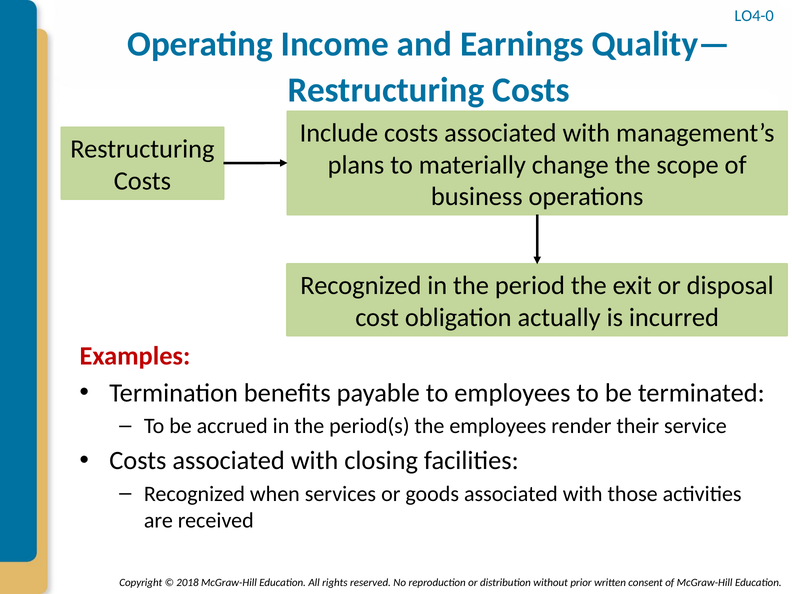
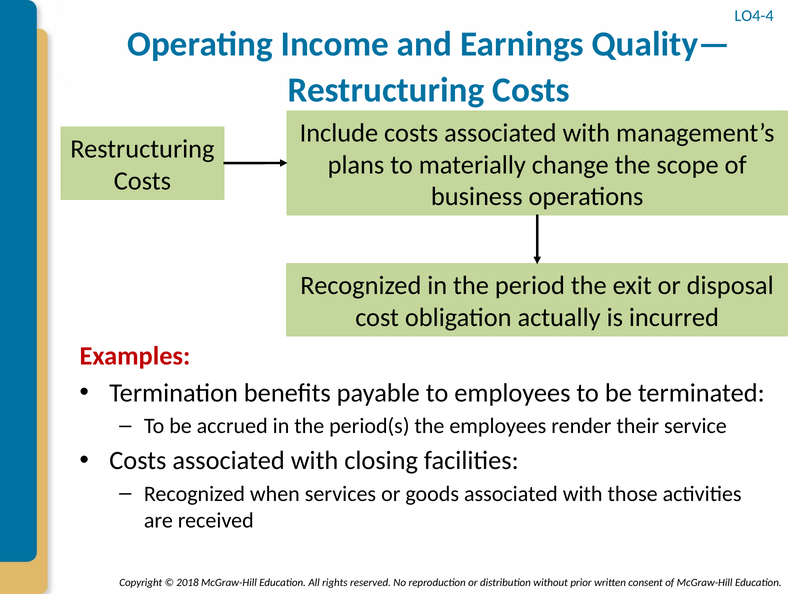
LO4-0: LO4-0 -> LO4-4
